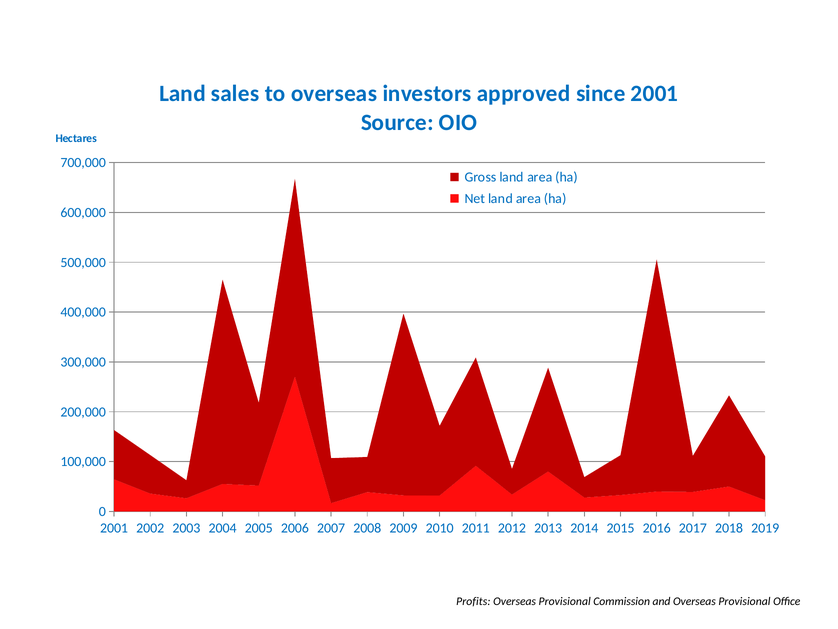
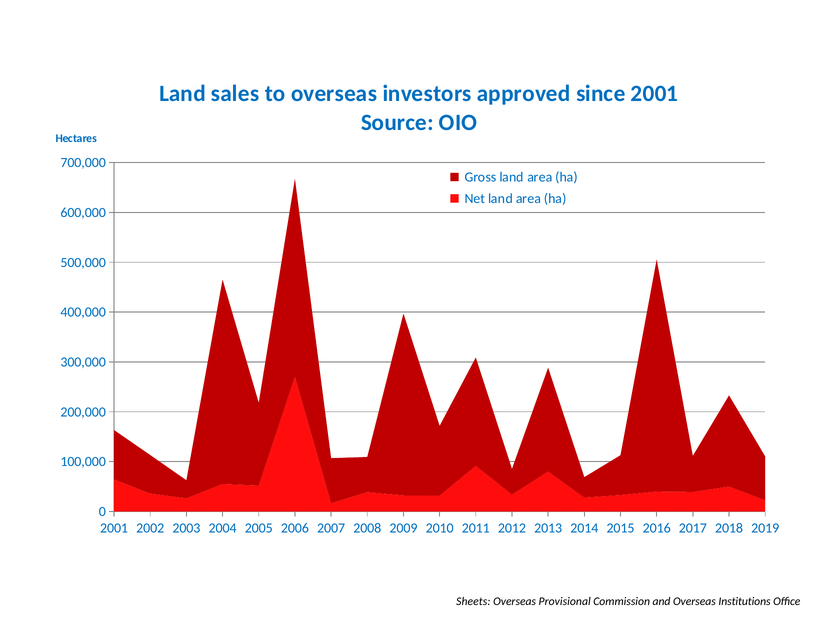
Profits: Profits -> Sheets
and Overseas Provisional: Provisional -> Institutions
